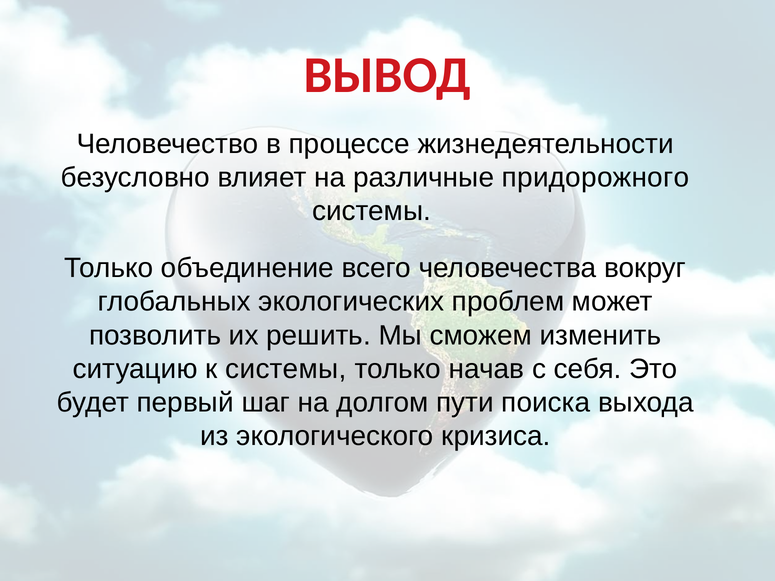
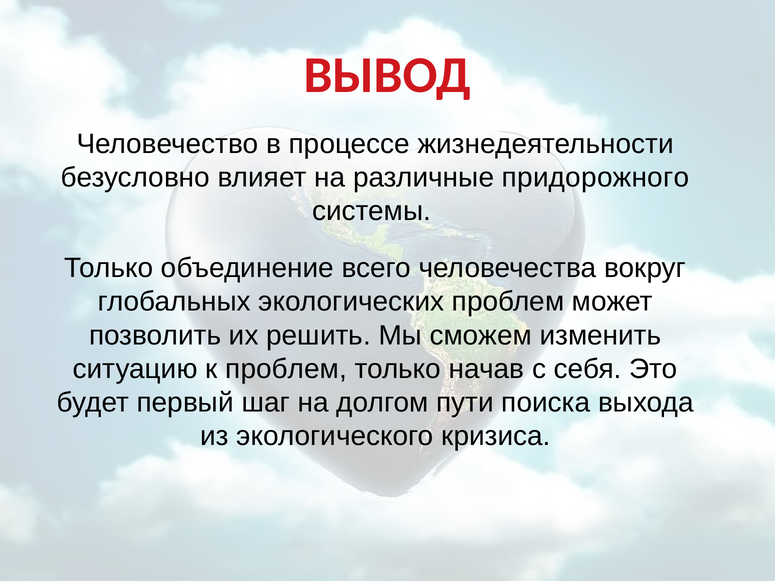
к системы: системы -> проблем
